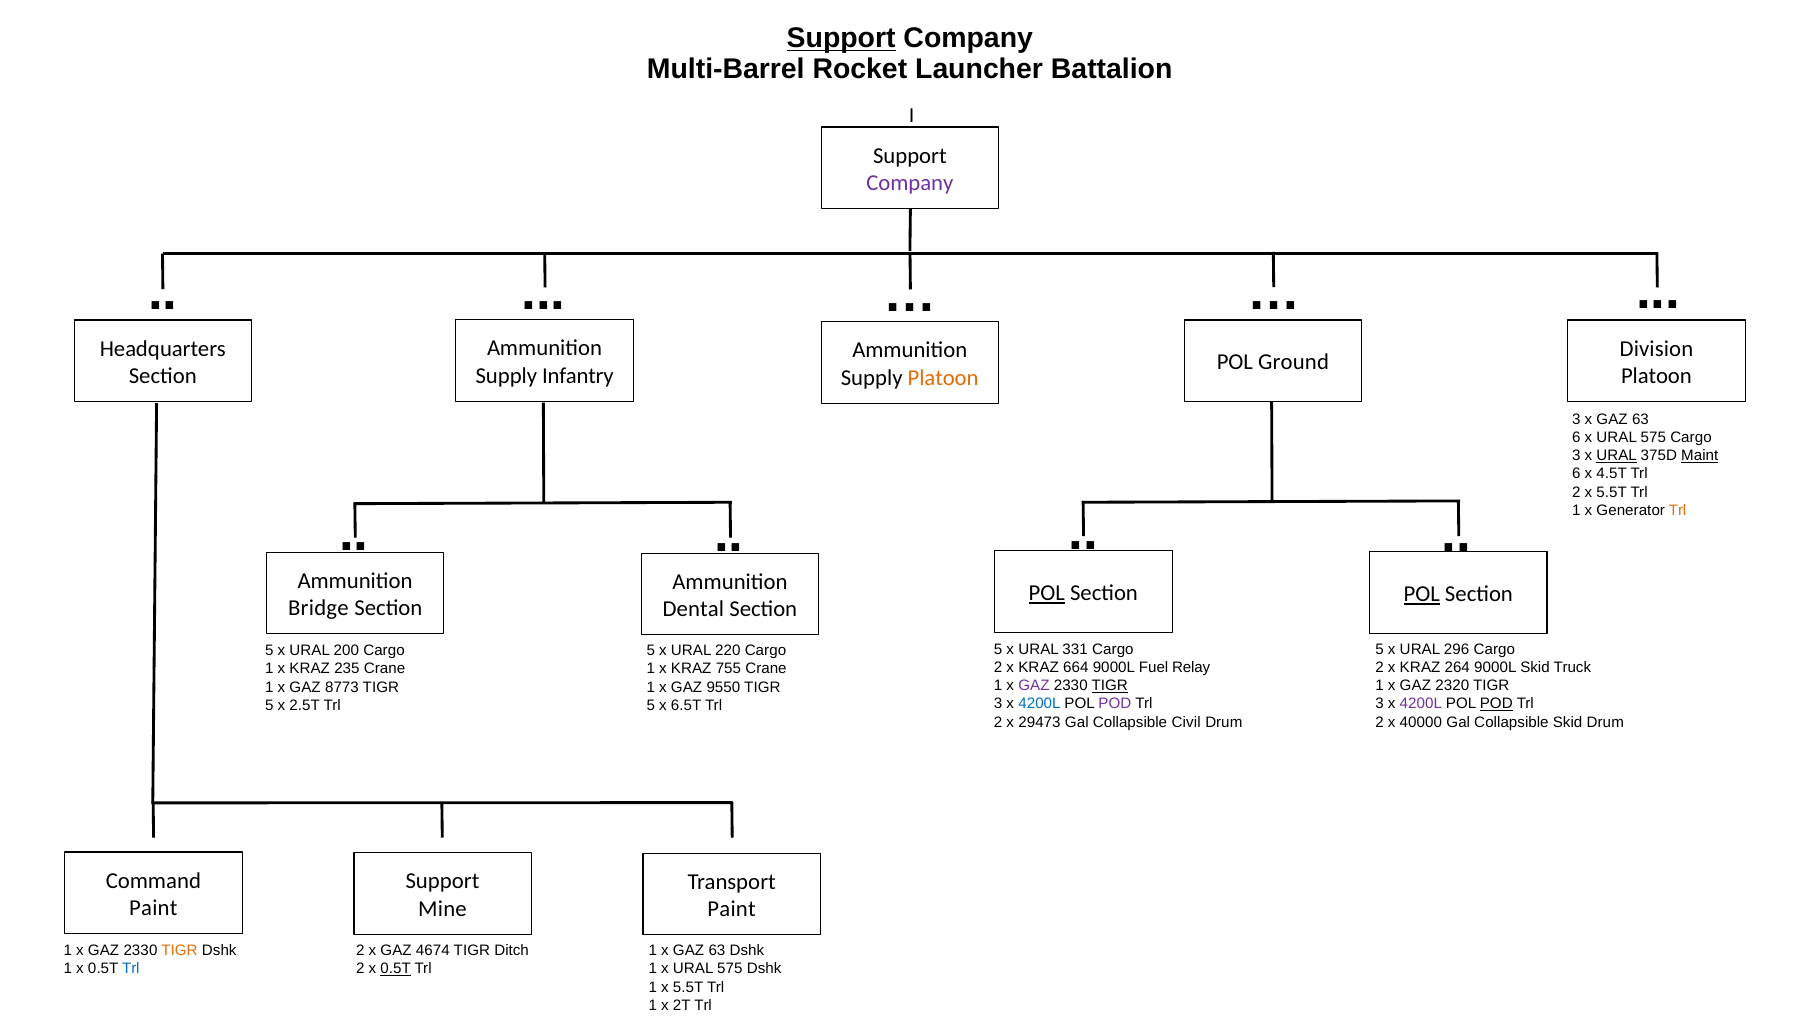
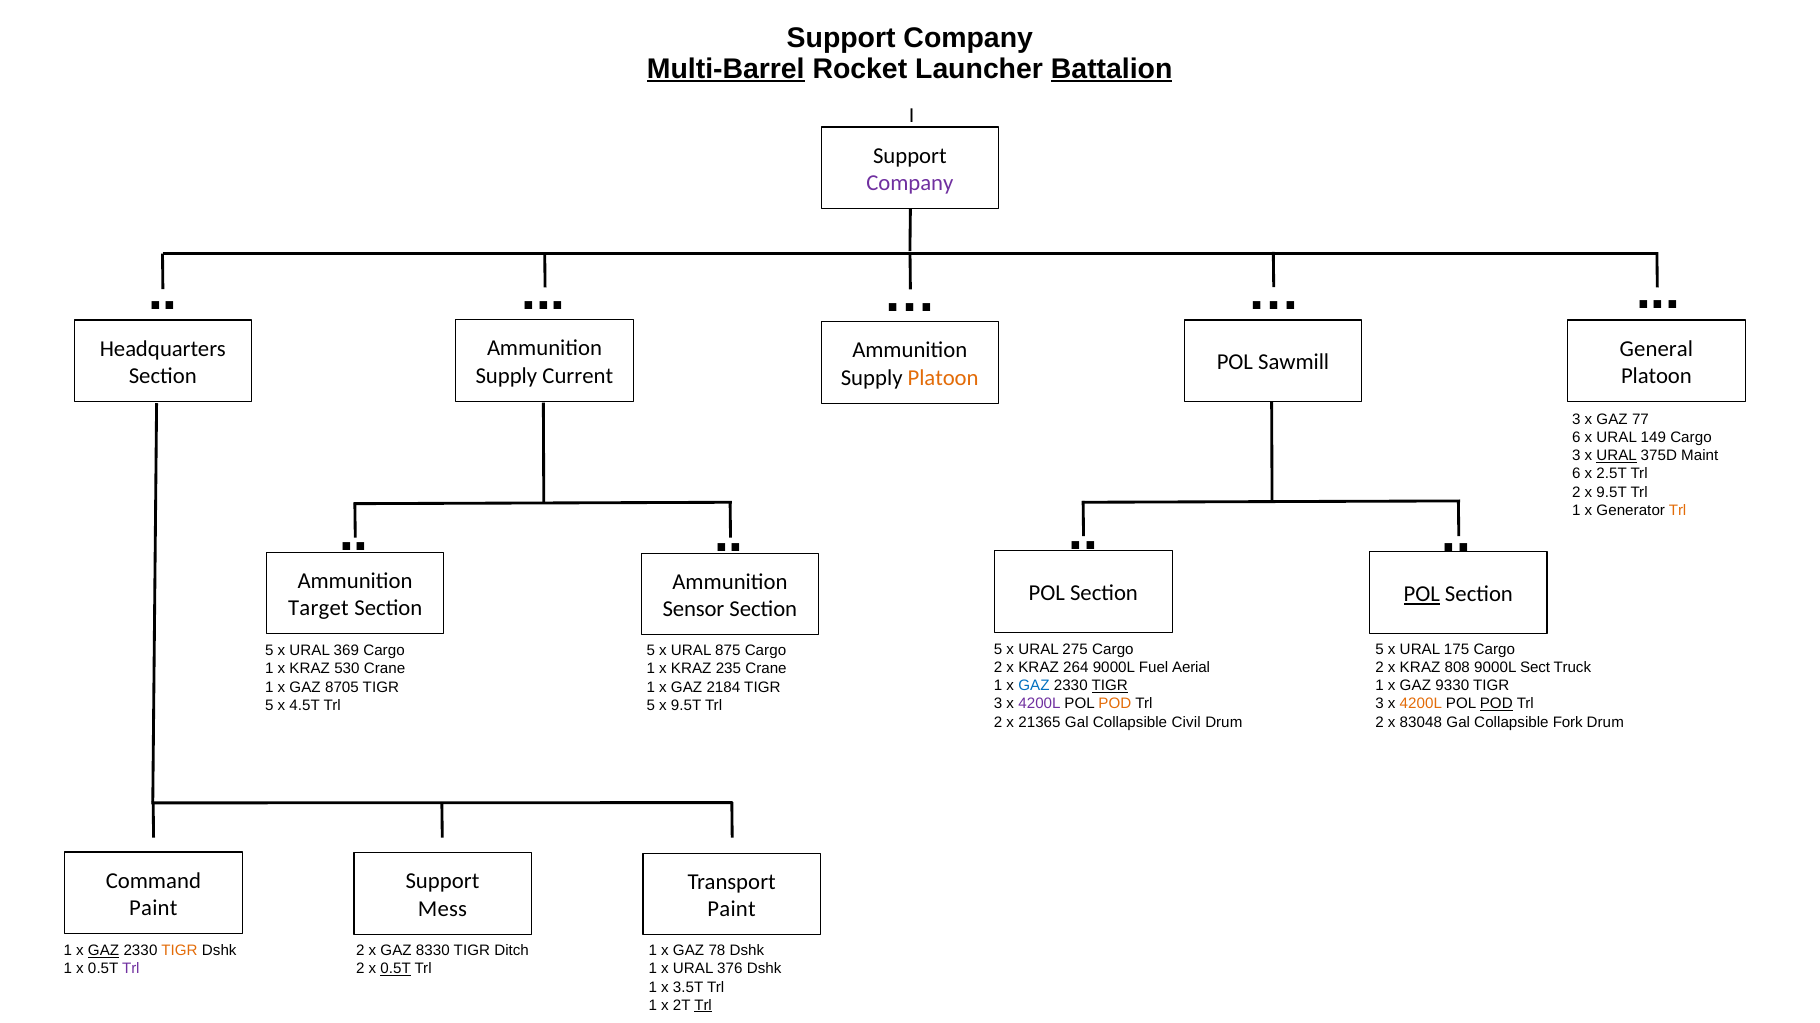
Support at (841, 38) underline: present -> none
Multi-Barrel underline: none -> present
Battalion underline: none -> present
Division: Division -> General
Ground: Ground -> Sawmill
Infantry: Infantry -> Current
3 x GAZ 63: 63 -> 77
6 x URAL 575: 575 -> 149
Maint underline: present -> none
4.5T: 4.5T -> 2.5T
2 x 5.5T: 5.5T -> 9.5T
POL at (1047, 594) underline: present -> none
Bridge: Bridge -> Target
Dental: Dental -> Sensor
331: 331 -> 275
296: 296 -> 175
200: 200 -> 369
220: 220 -> 875
664: 664 -> 264
Relay: Relay -> Aerial
264: 264 -> 808
9000L Skid: Skid -> Sect
235: 235 -> 530
755: 755 -> 235
GAZ at (1034, 686) colour: purple -> blue
2320: 2320 -> 9330
8773: 8773 -> 8705
9550: 9550 -> 2184
4200L at (1039, 704) colour: blue -> purple
POD at (1115, 704) colour: purple -> orange
4200L at (1421, 704) colour: purple -> orange
2.5T: 2.5T -> 4.5T
5 x 6.5T: 6.5T -> 9.5T
29473: 29473 -> 21365
40000: 40000 -> 83048
Collapsible Skid: Skid -> Fork
Mine: Mine -> Mess
GAZ at (104, 951) underline: none -> present
4674: 4674 -> 8330
1 x GAZ 63: 63 -> 78
Trl at (131, 970) colour: blue -> purple
1 x URAL 575: 575 -> 376
1 x 5.5T: 5.5T -> 3.5T
Trl at (703, 1006) underline: none -> present
